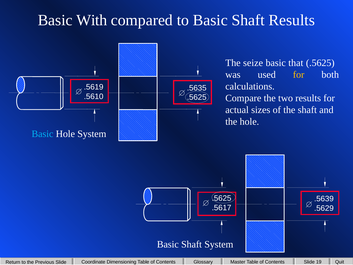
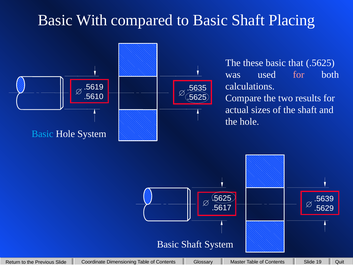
Shaft Results: Results -> Placing
seize: seize -> these
for at (299, 74) colour: yellow -> pink
